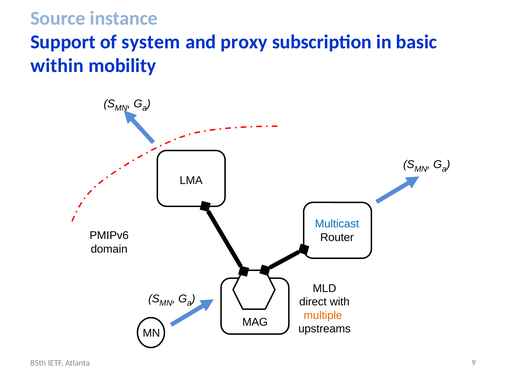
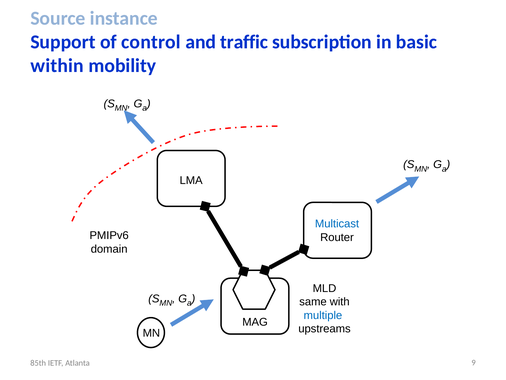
system: system -> control
proxy: proxy -> traffic
direct: direct -> same
multiple colour: orange -> blue
